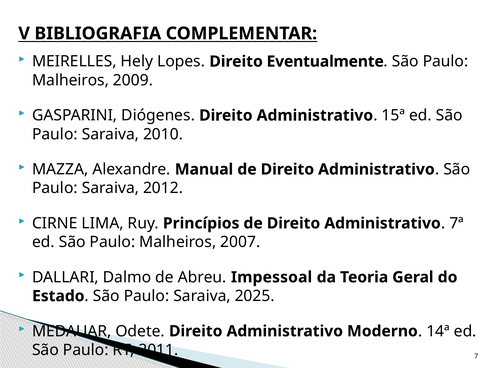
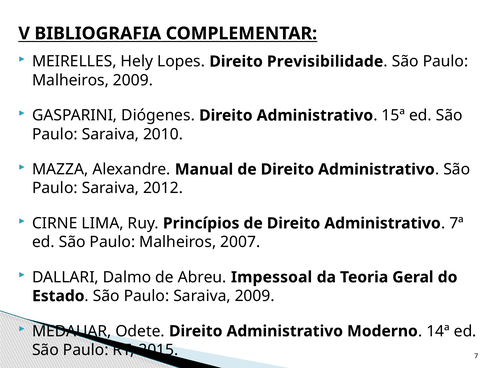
Eventualmente: Eventualmente -> Previsibilidade
Saraiva 2025: 2025 -> 2009
2011: 2011 -> 2015
